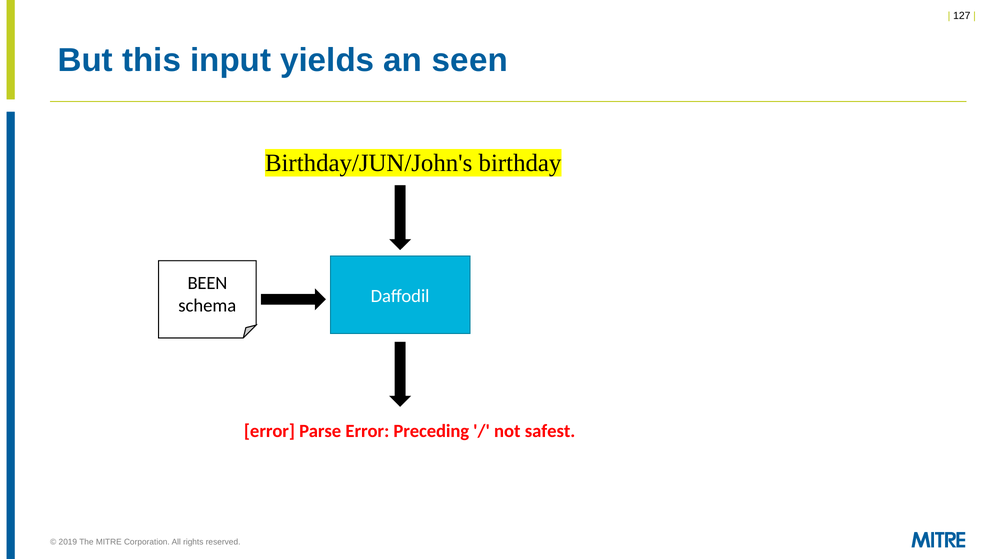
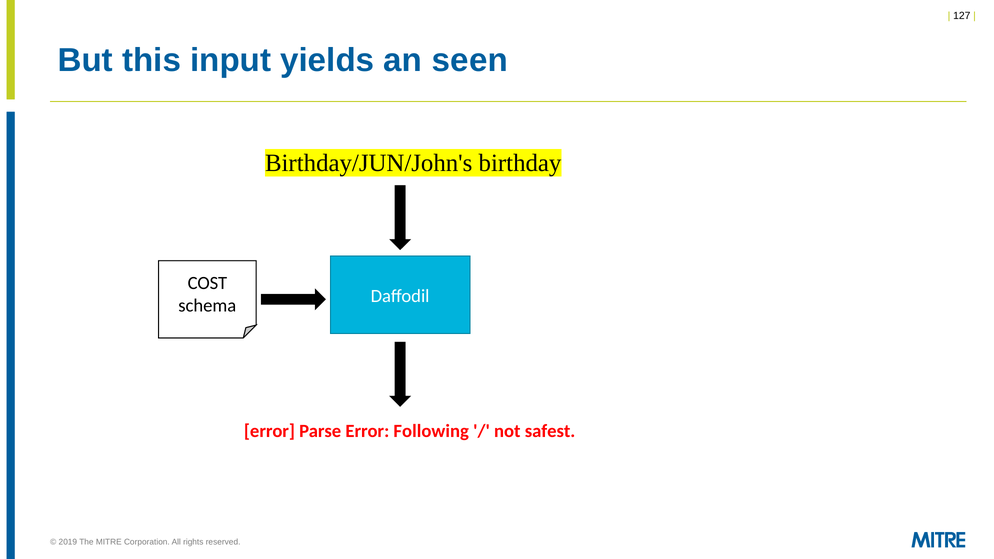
BEEN: BEEN -> COST
Preceding: Preceding -> Following
